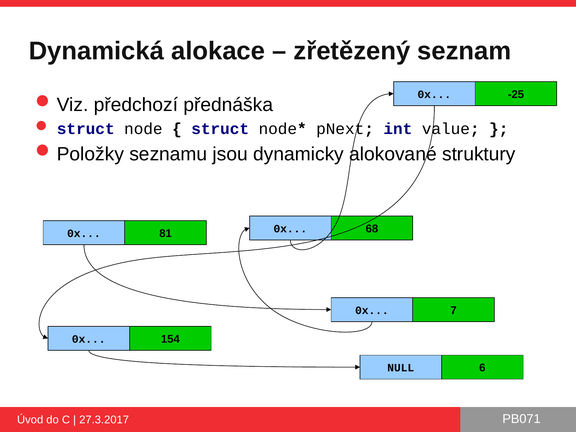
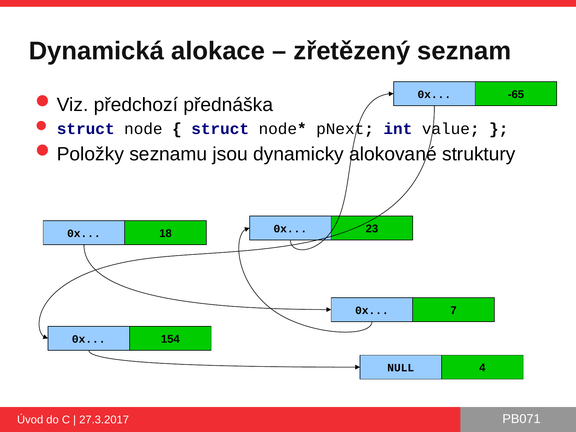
-25: -25 -> -65
81: 81 -> 18
68: 68 -> 23
6: 6 -> 4
